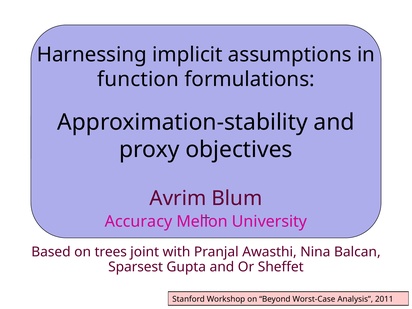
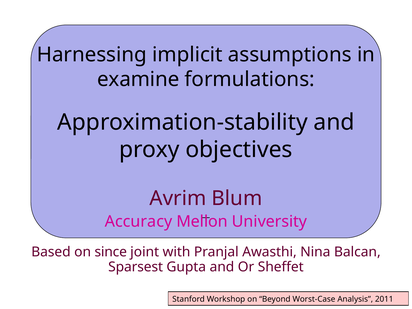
function: function -> examine
trees: trees -> since
